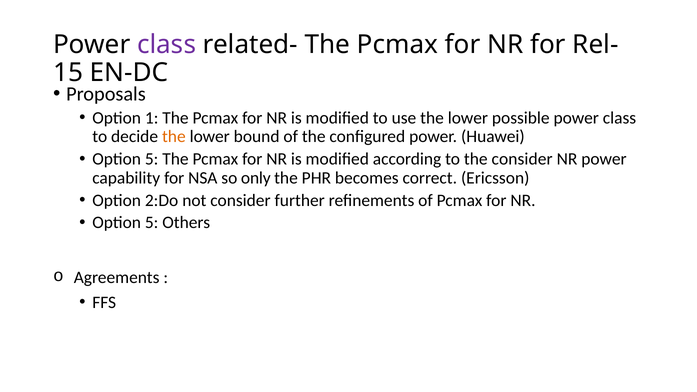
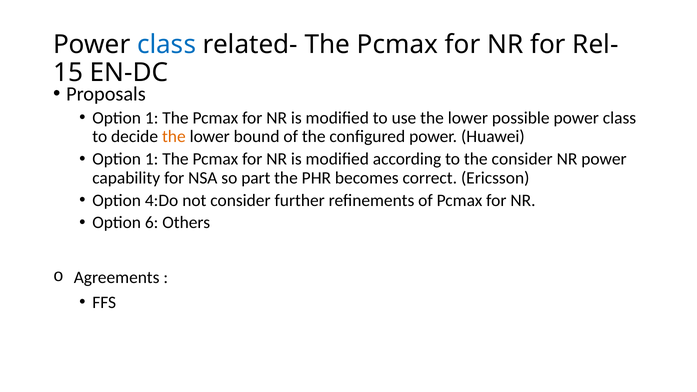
class at (167, 44) colour: purple -> blue
5 at (152, 159): 5 -> 1
only: only -> part
2:Do: 2:Do -> 4:Do
5 at (152, 223): 5 -> 6
